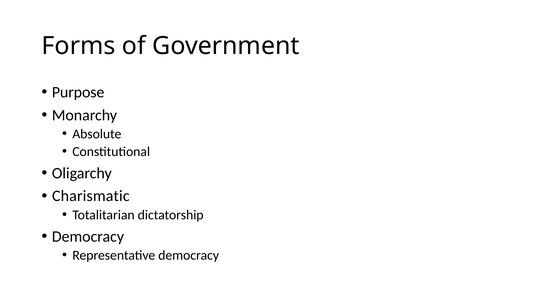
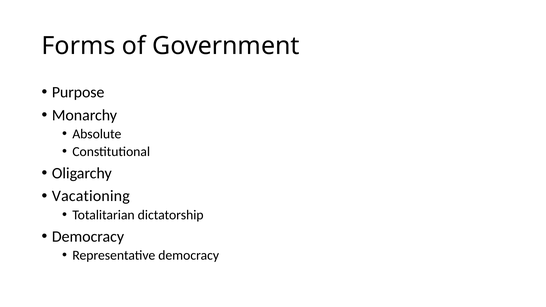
Charismatic: Charismatic -> Vacationing
